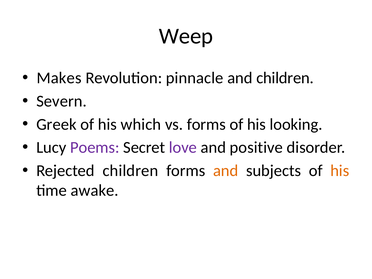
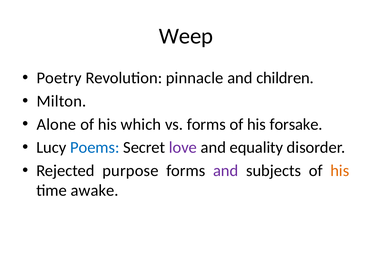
Makes: Makes -> Poetry
Severn: Severn -> Milton
Greek: Greek -> Alone
looking: looking -> forsake
Poems colour: purple -> blue
positive: positive -> equality
Rejected children: children -> purpose
and at (226, 171) colour: orange -> purple
